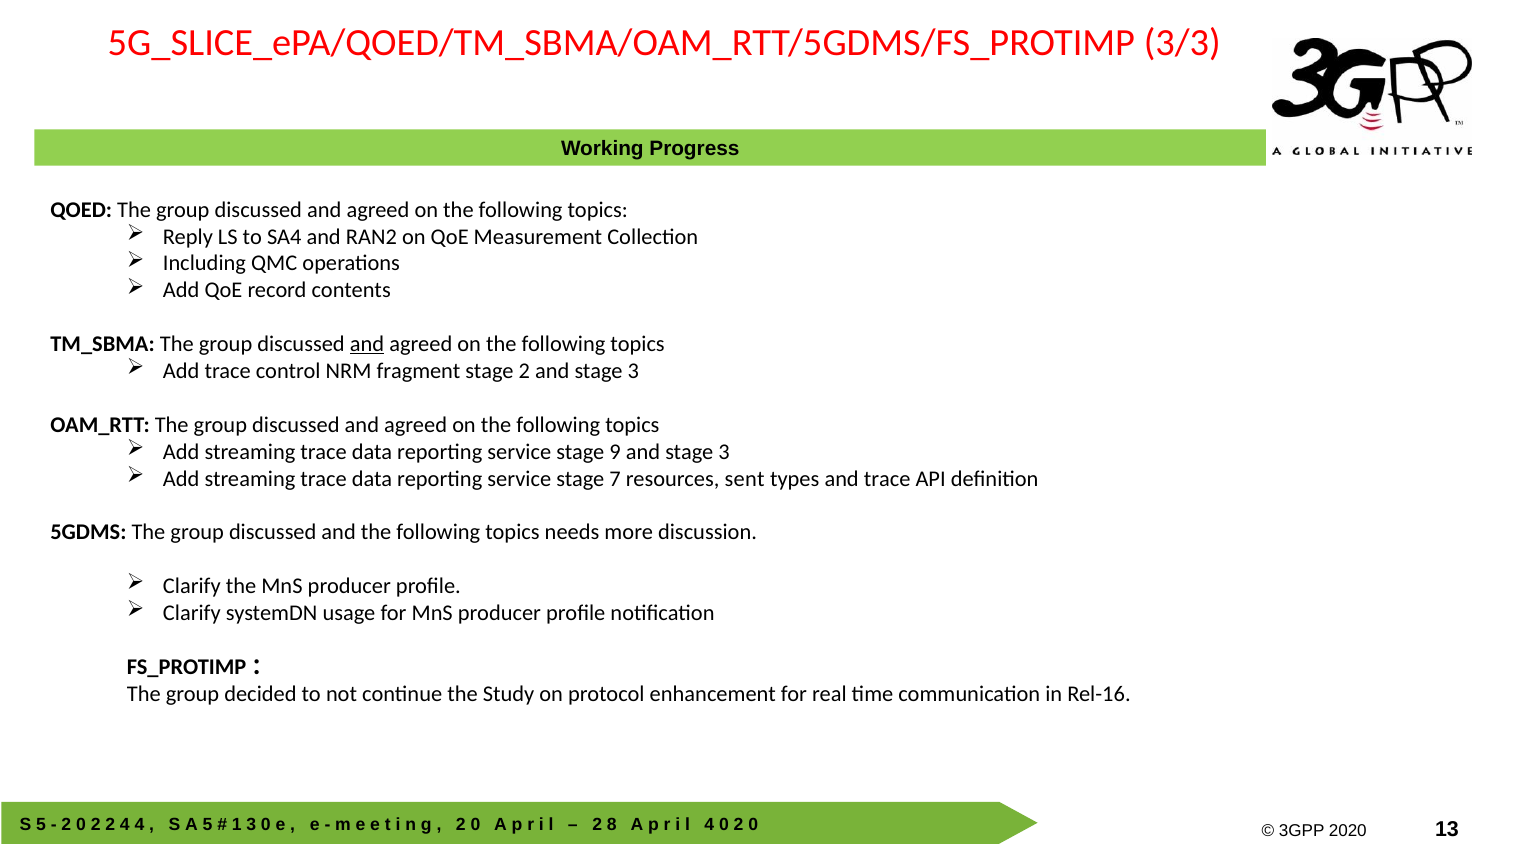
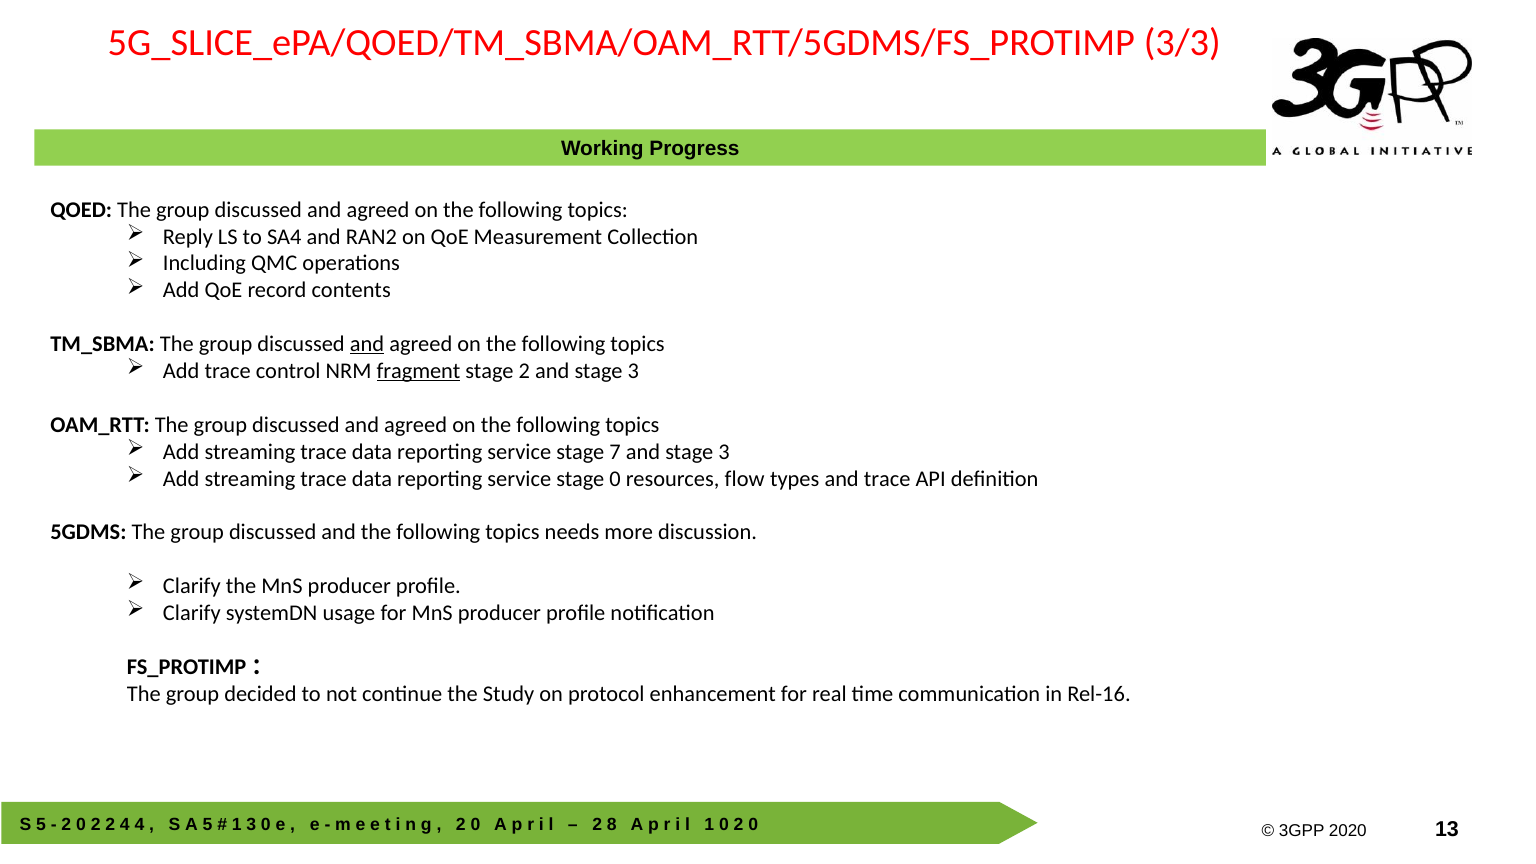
fragment underline: none -> present
9: 9 -> 7
stage 7: 7 -> 0
sent: sent -> flow
4 at (709, 825): 4 -> 1
